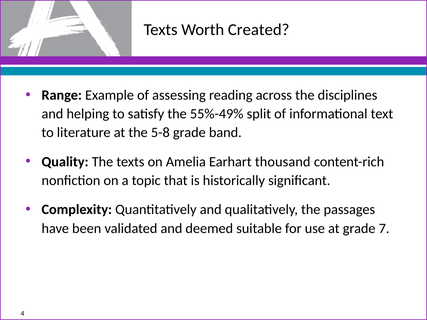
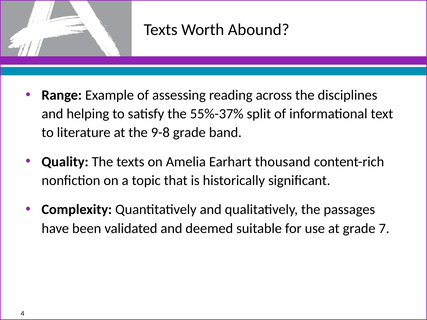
Created: Created -> Abound
55%-49%: 55%-49% -> 55%-37%
5-8: 5-8 -> 9-8
